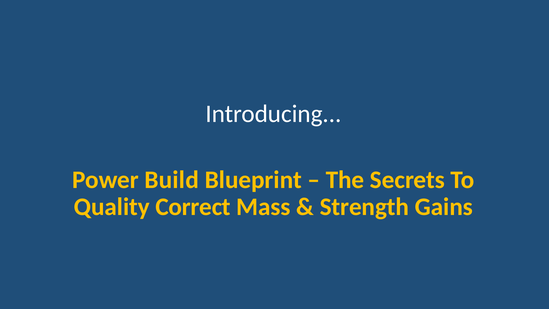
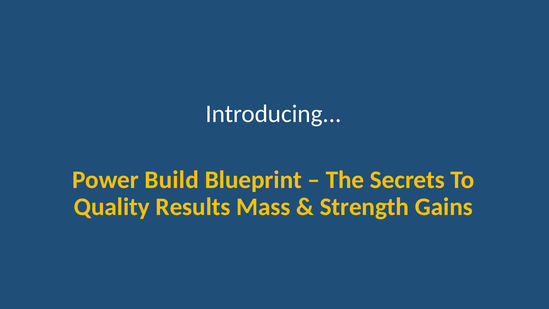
Correct: Correct -> Results
